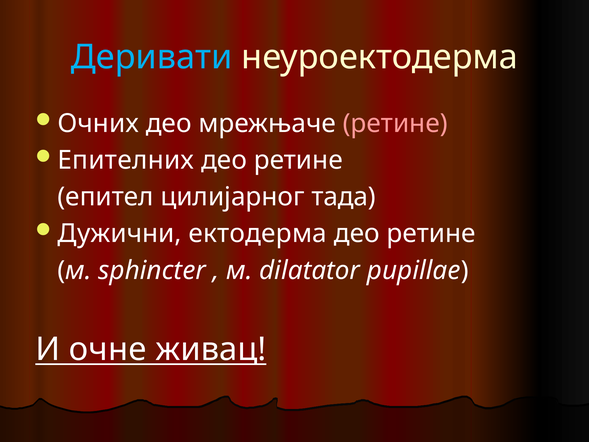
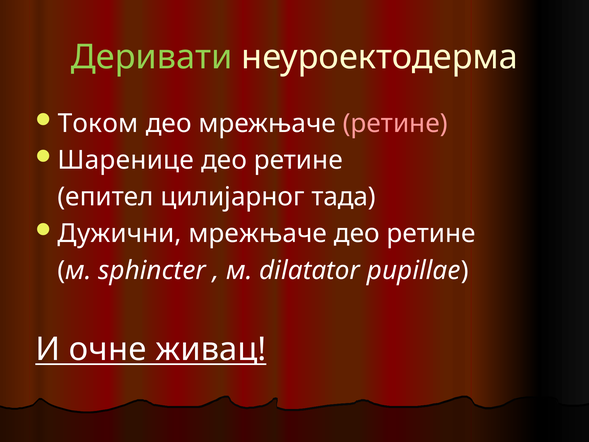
Деривати colour: light blue -> light green
Очних: Очних -> Током
Епителних: Епителних -> Шаренице
Дужични ектодерма: ектодерма -> мрежњаче
